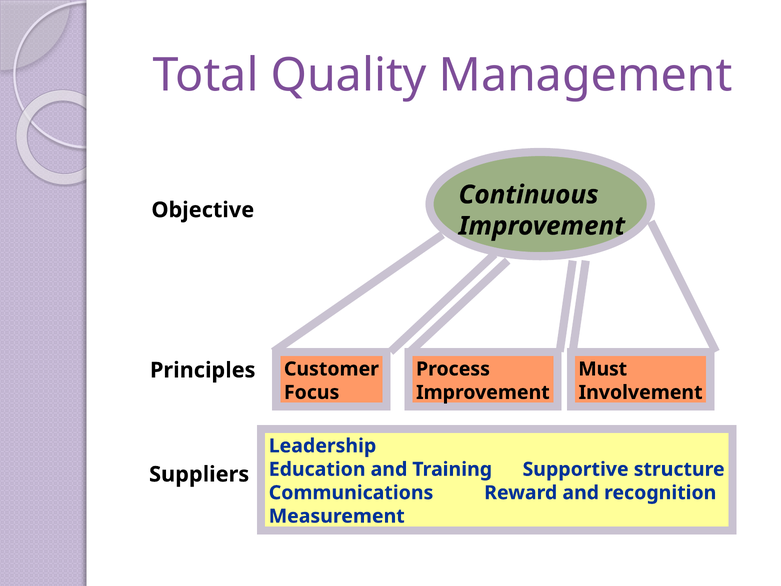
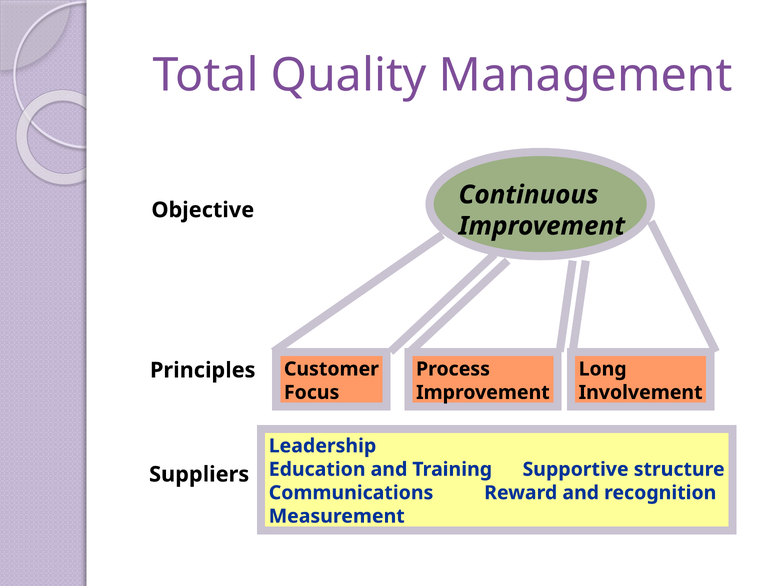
Must: Must -> Long
